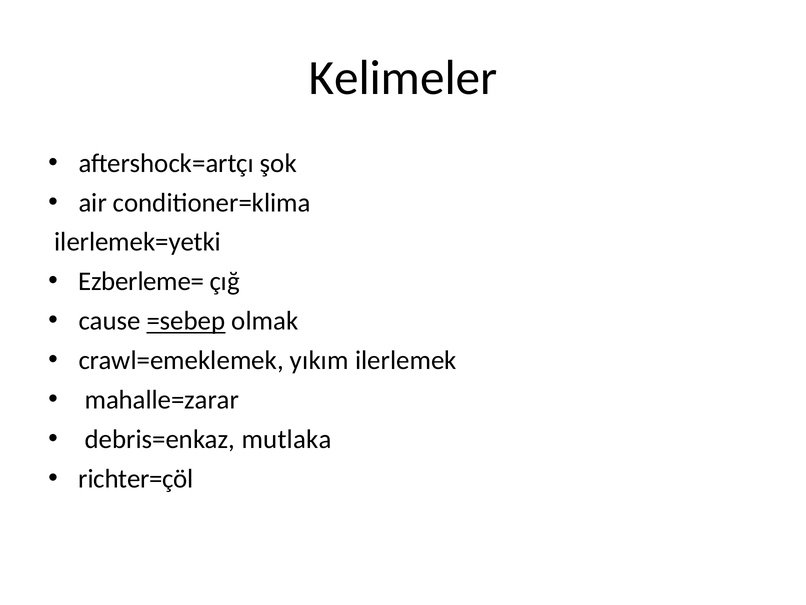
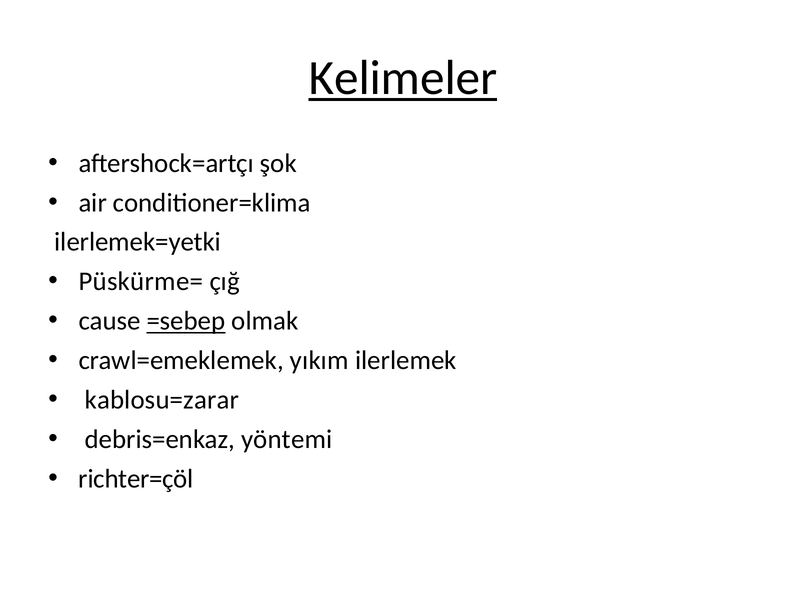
Kelimeler underline: none -> present
Ezberleme=: Ezberleme= -> Püskürme=
mahalle=zarar: mahalle=zarar -> kablosu=zarar
mutlaka: mutlaka -> yöntemi
